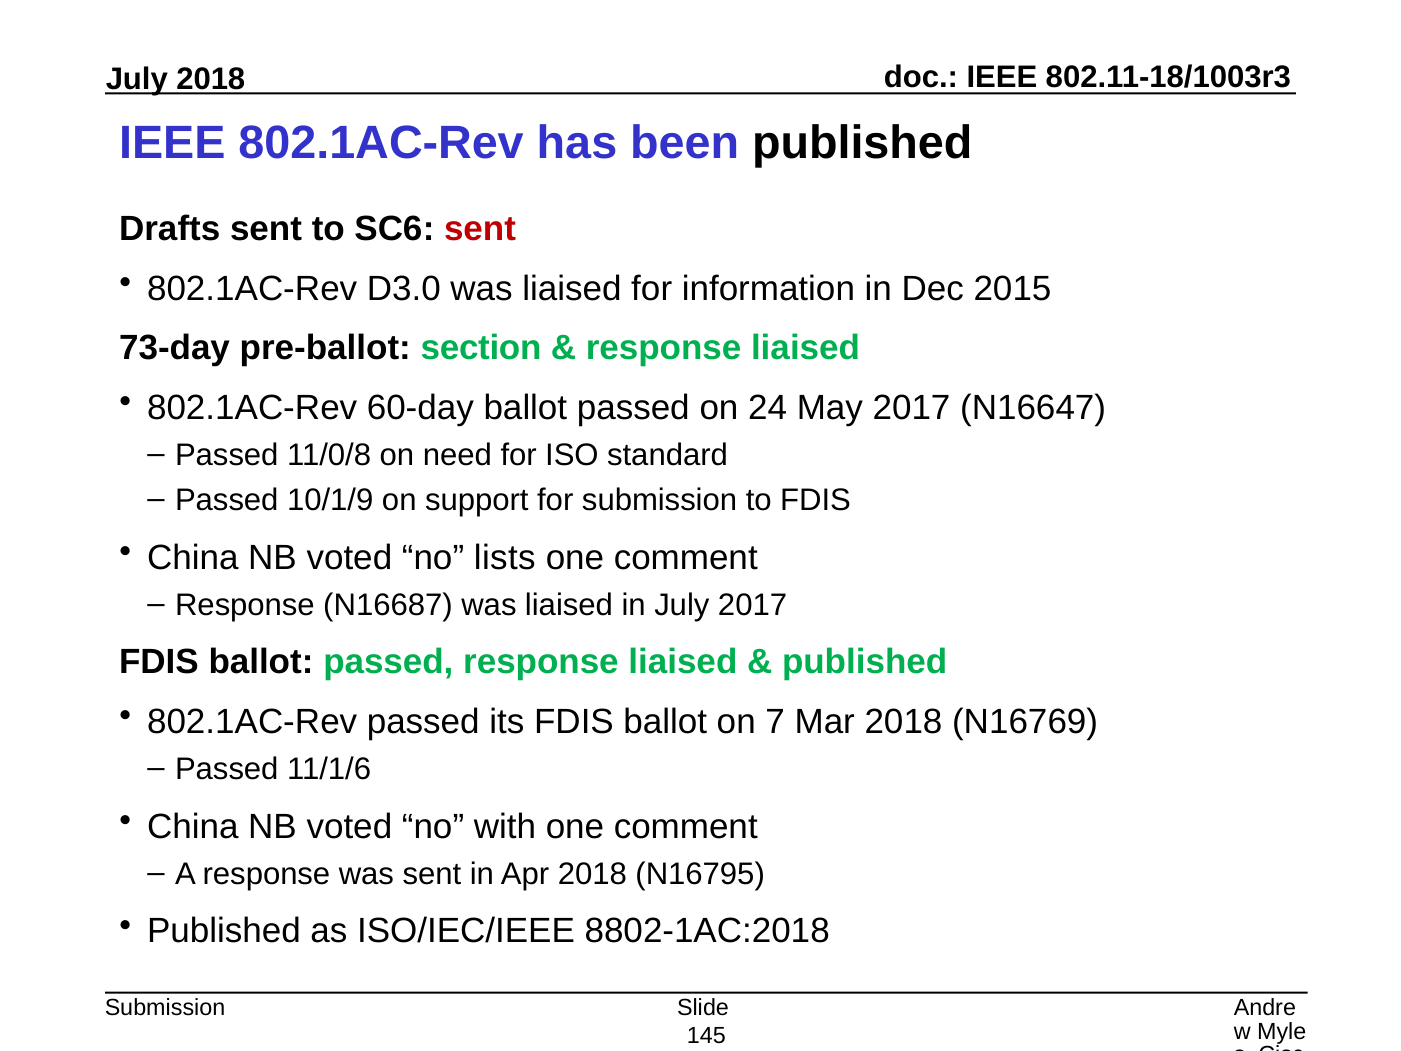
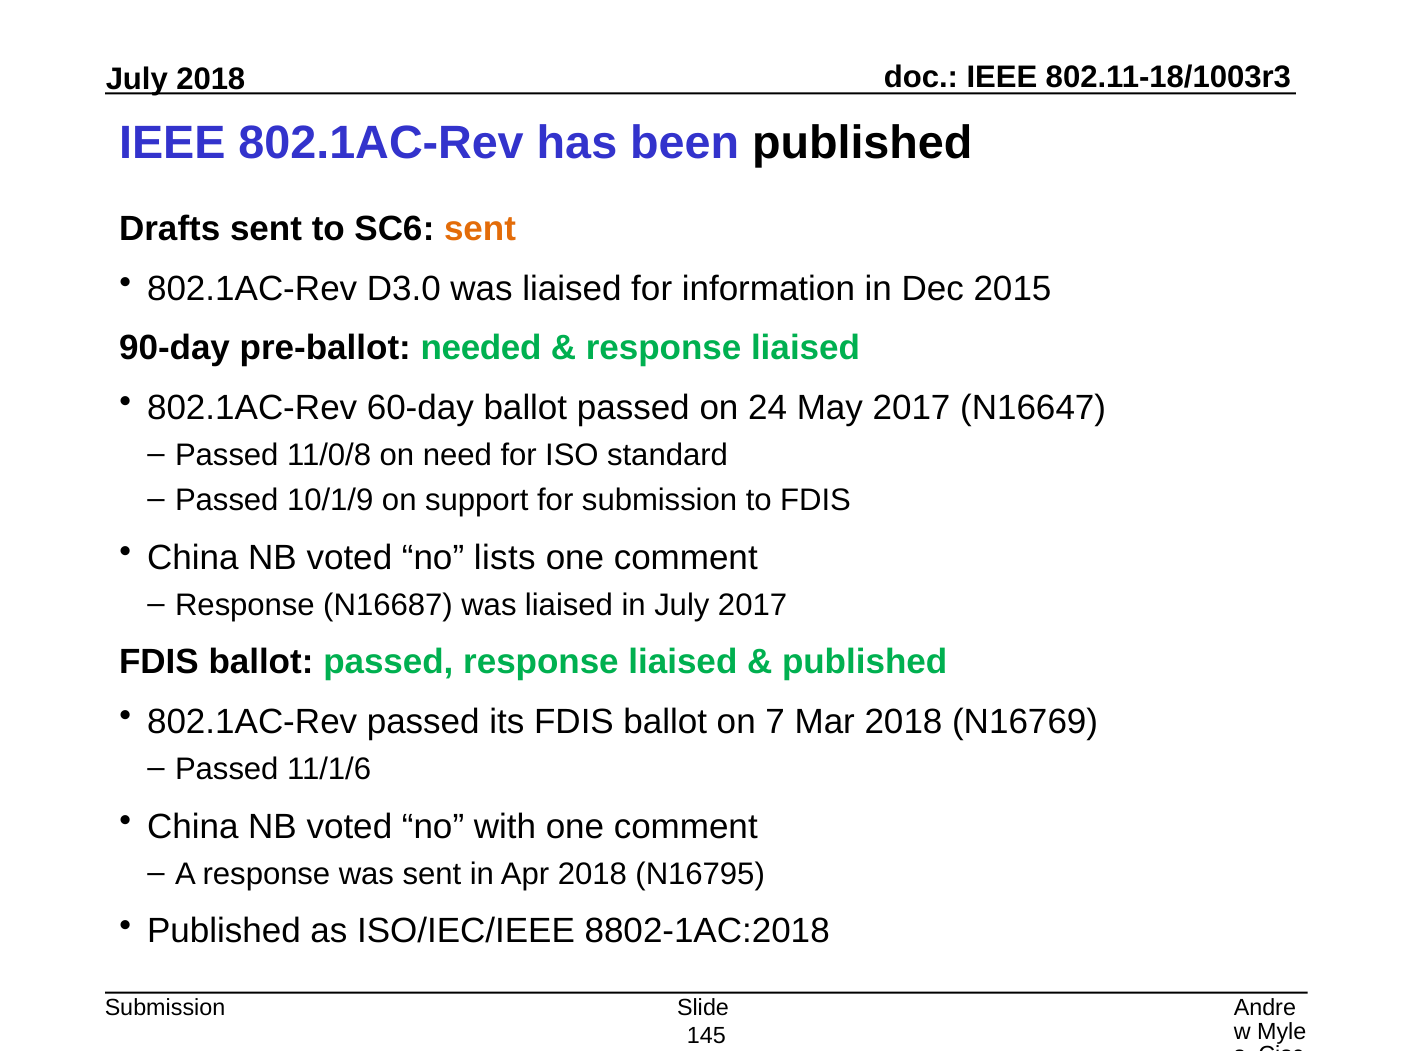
sent at (480, 229) colour: red -> orange
73-day: 73-day -> 90-day
section: section -> needed
